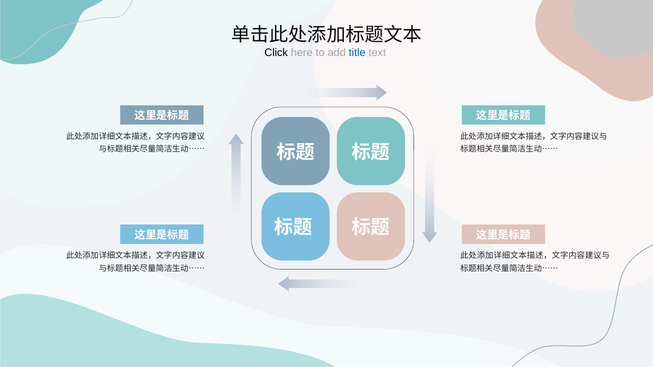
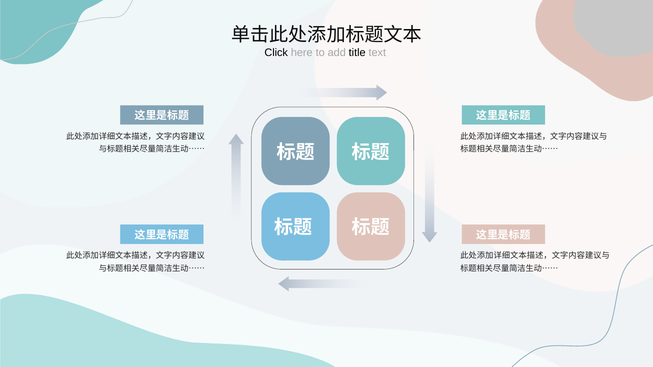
title colour: blue -> black
